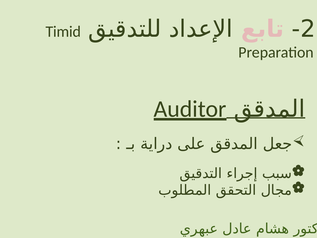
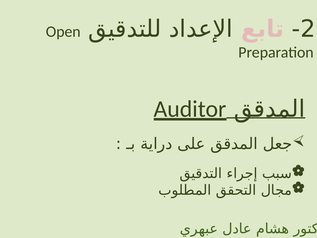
Timid: Timid -> Open
